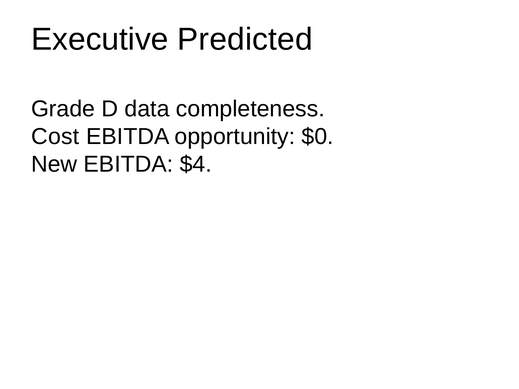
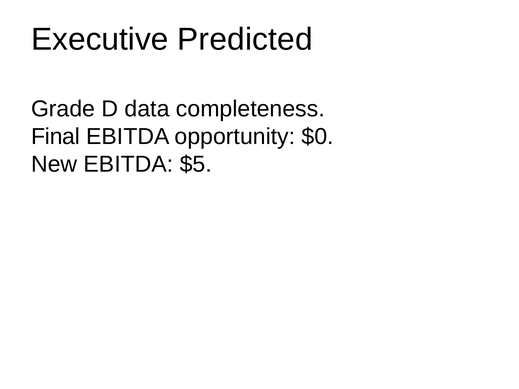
Cost: Cost -> Final
$4: $4 -> $5
